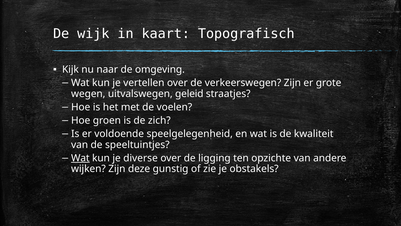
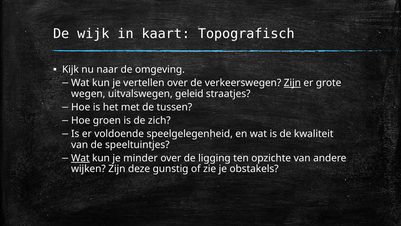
Zijn at (292, 83) underline: none -> present
voelen: voelen -> tussen
diverse: diverse -> minder
